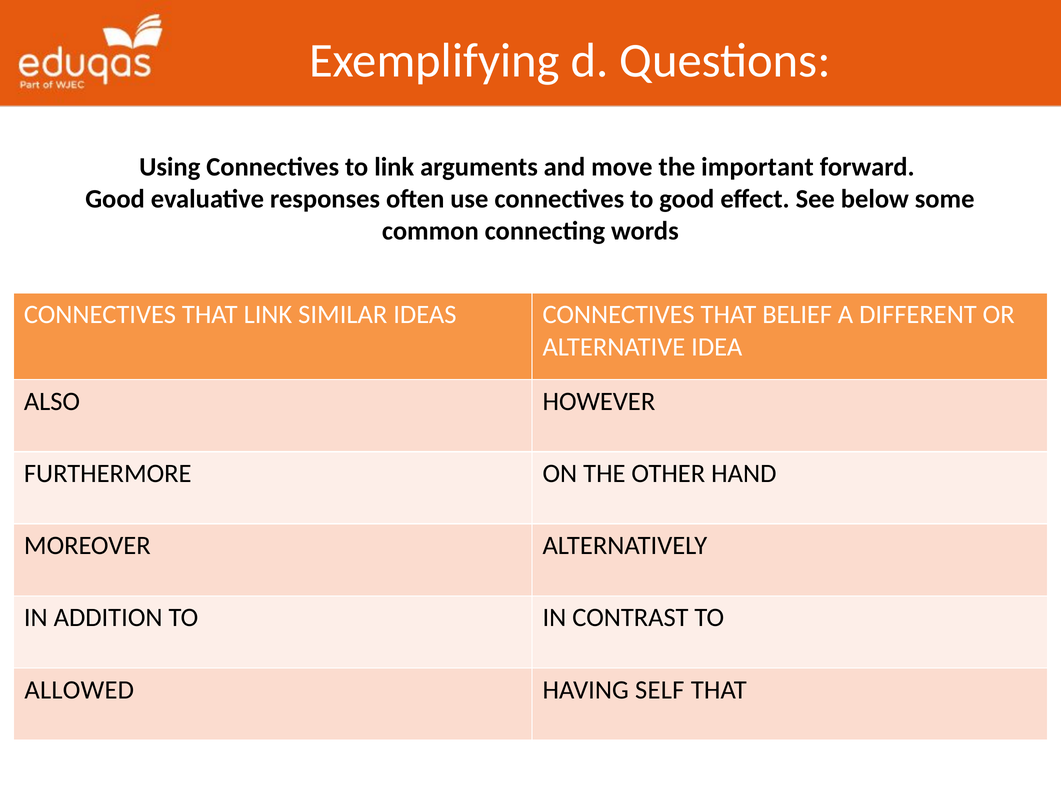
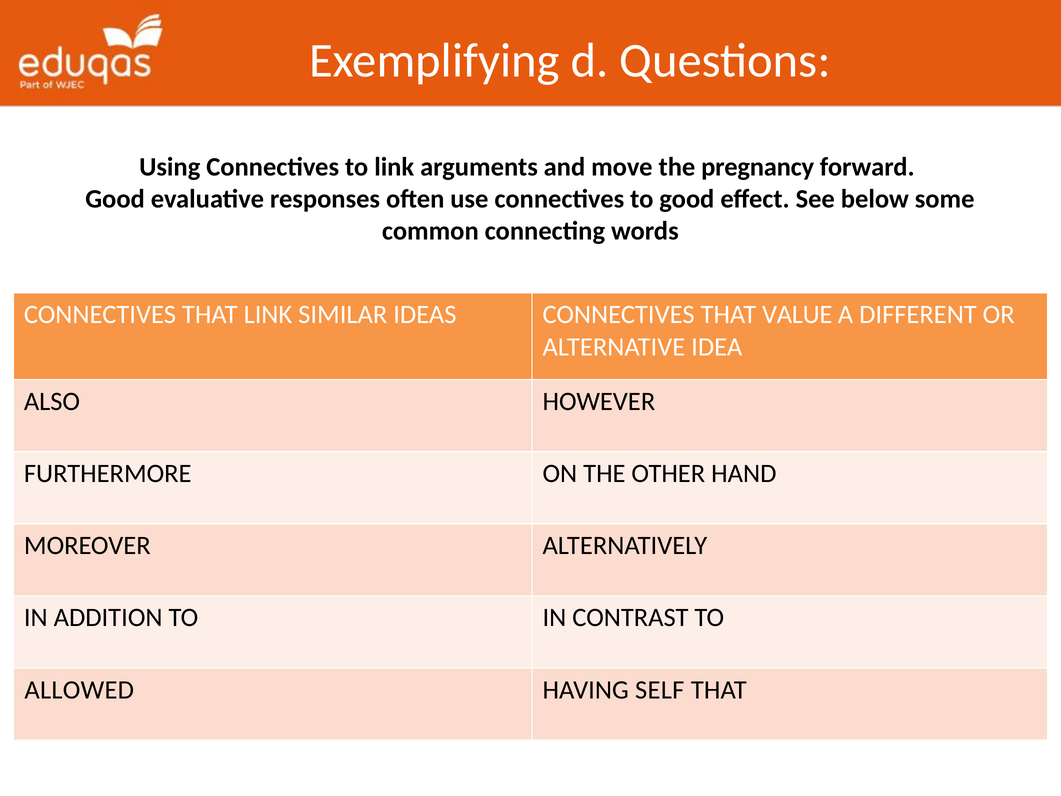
important: important -> pregnancy
BELIEF: BELIEF -> VALUE
